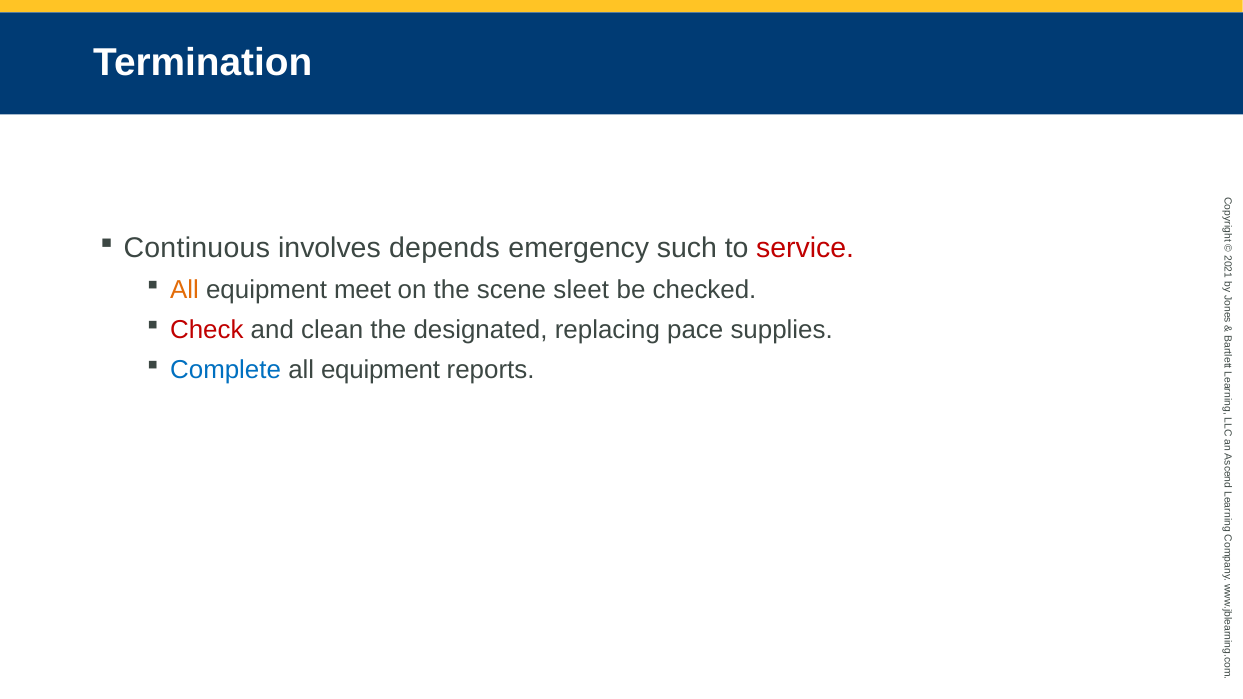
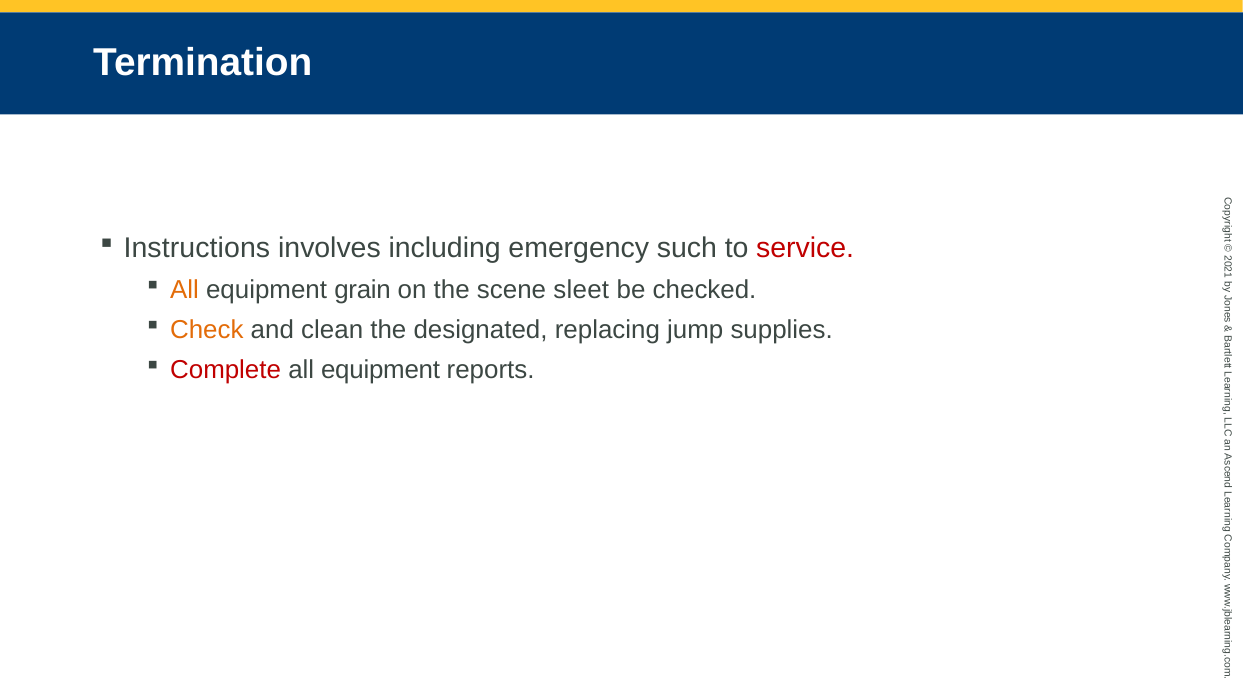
Continuous: Continuous -> Instructions
depends: depends -> including
meet: meet -> grain
Check colour: red -> orange
pace: pace -> jump
Complete colour: blue -> red
